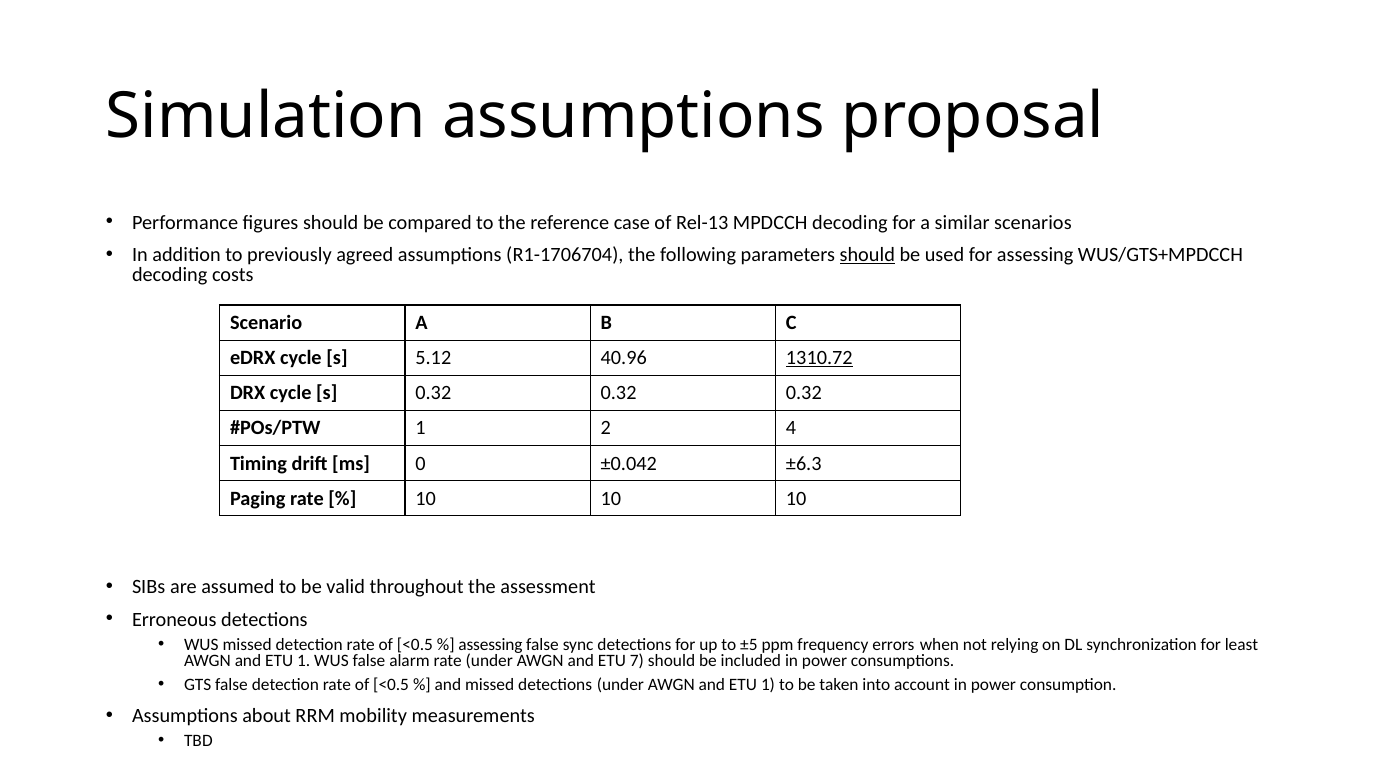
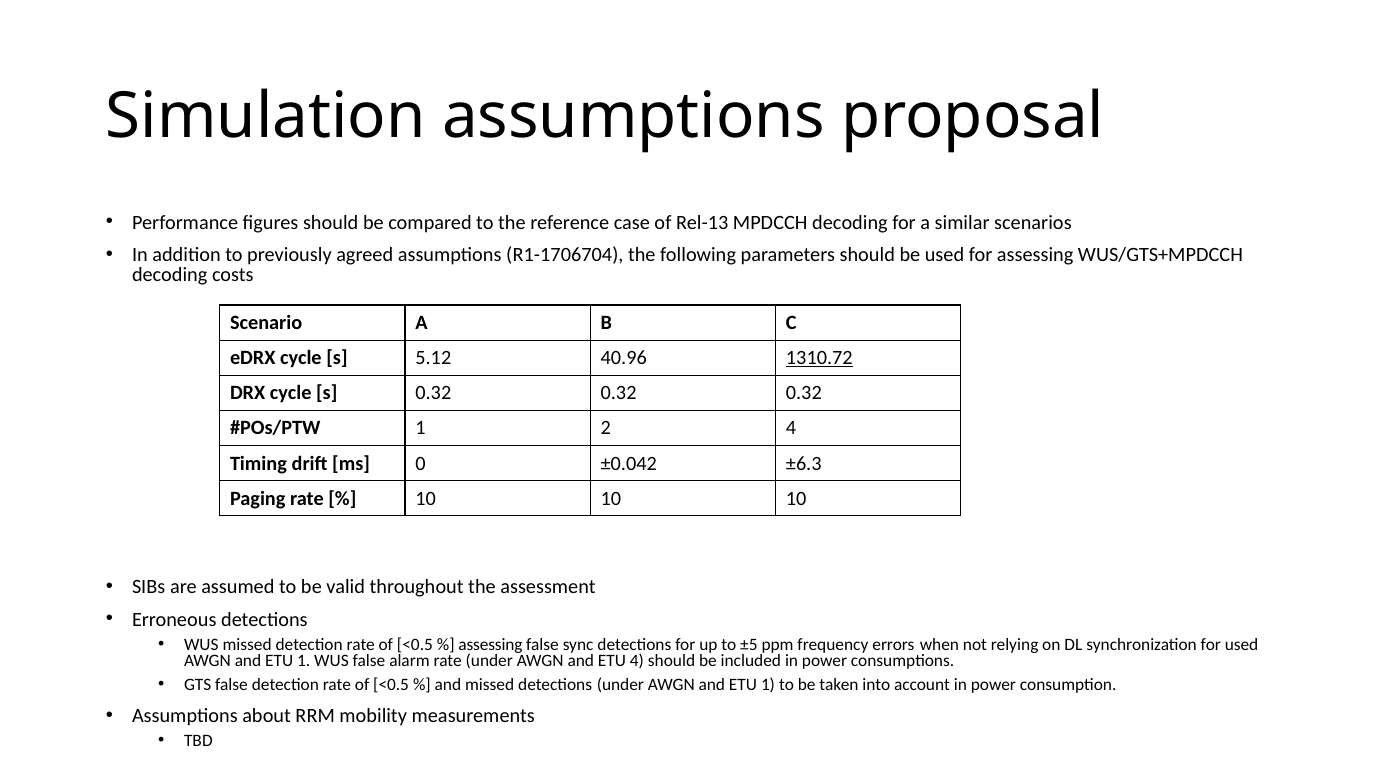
should at (867, 255) underline: present -> none
for least: least -> used
ETU 7: 7 -> 4
